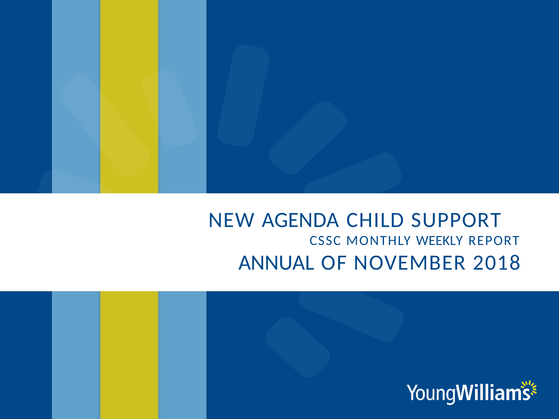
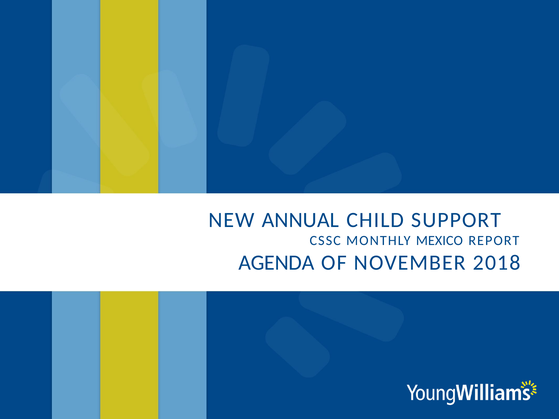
AGENDA: AGENDA -> ANNUAL
WEEKLY: WEEKLY -> MEXICO
ANNUAL: ANNUAL -> AGENDA
